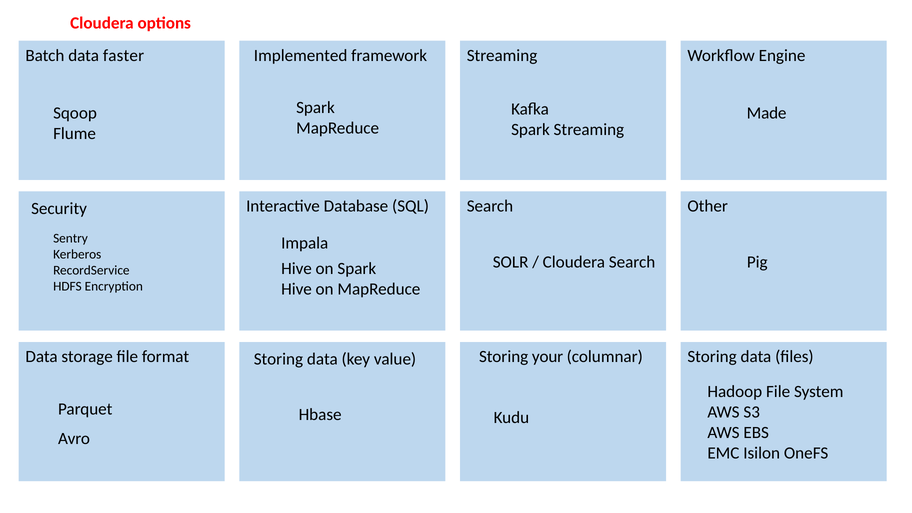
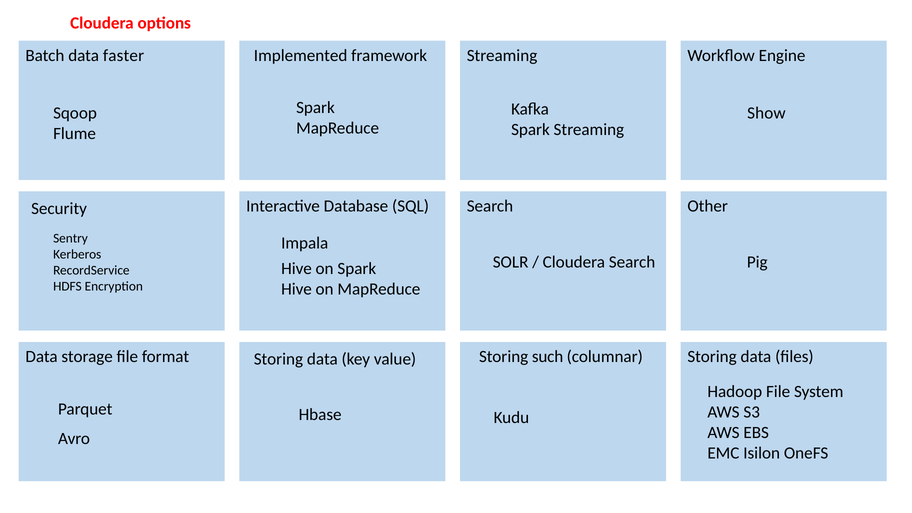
Made: Made -> Show
your: your -> such
